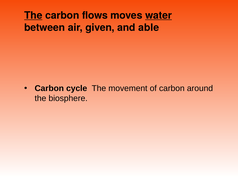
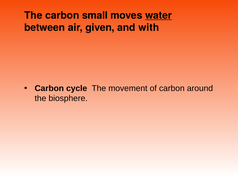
The at (33, 15) underline: present -> none
flows: flows -> small
able: able -> with
